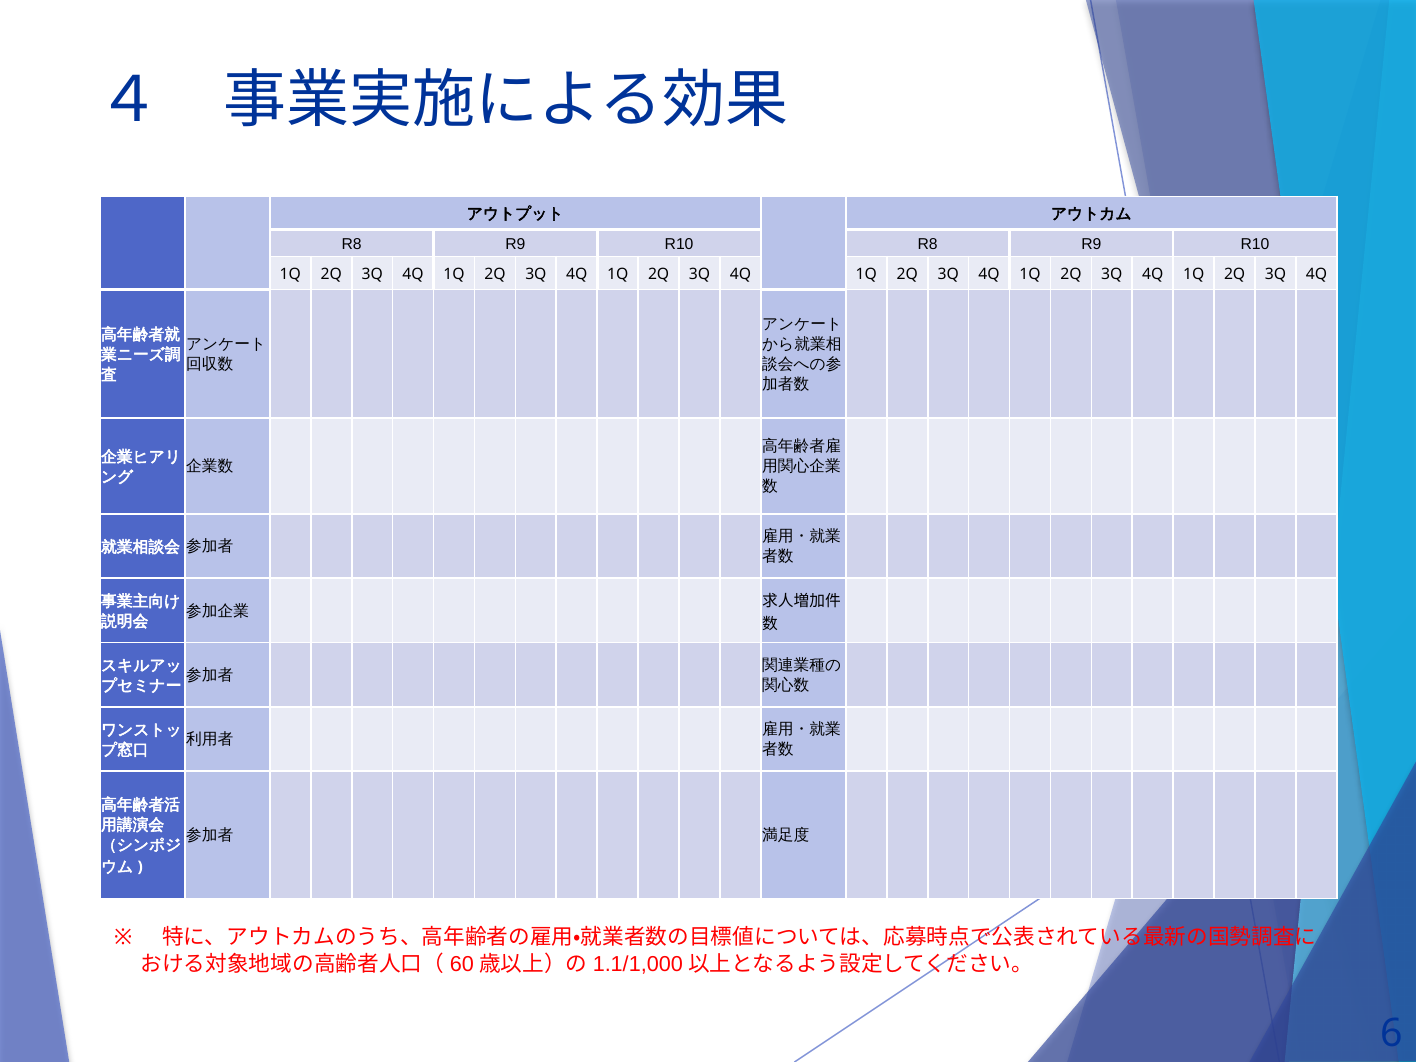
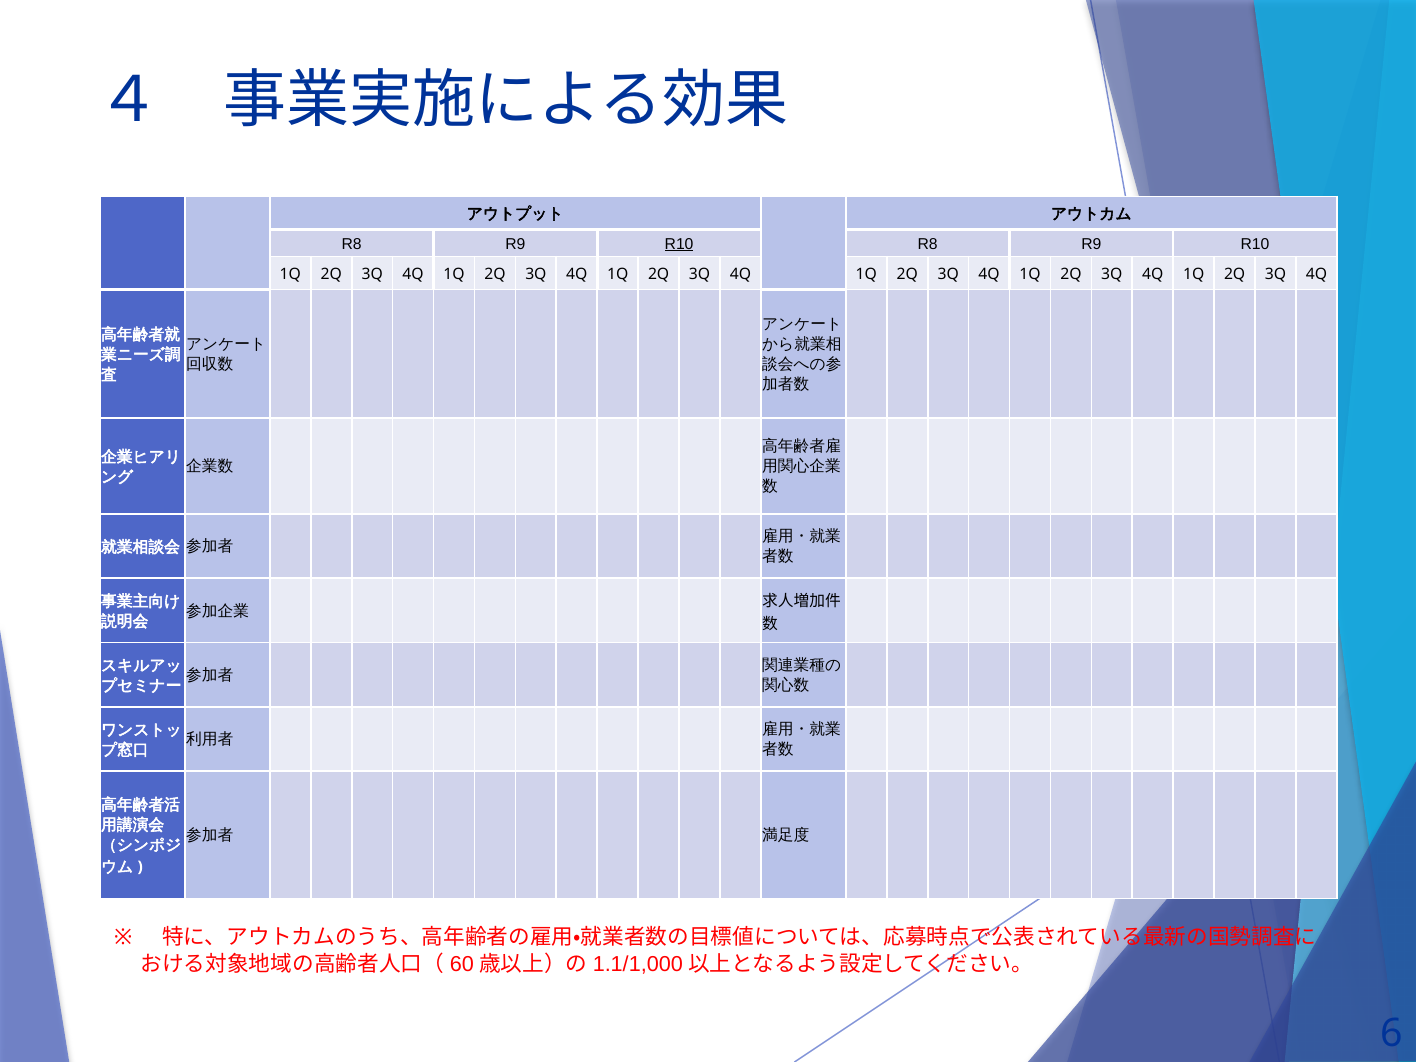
R10 at (679, 244) underline: none -> present
